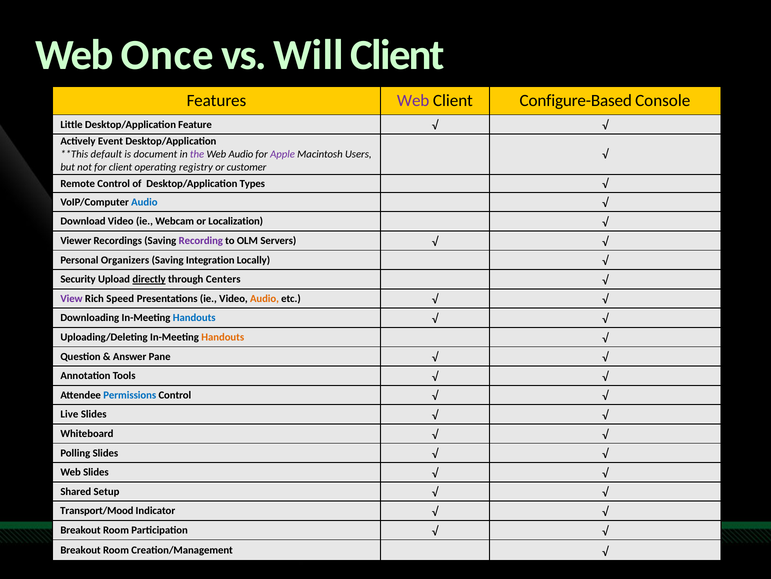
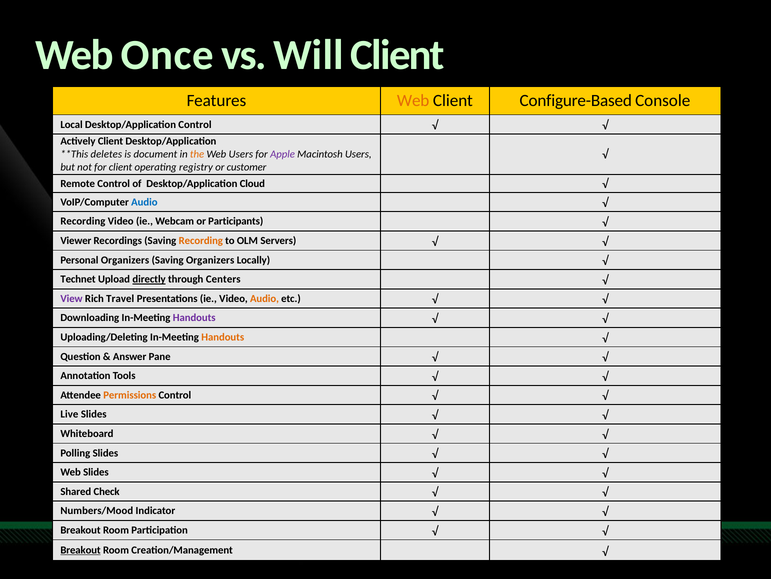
Web at (413, 101) colour: purple -> orange
Little: Little -> Local
Desktop/Application Feature: Feature -> Control
Actively Event: Event -> Client
default: default -> deletes
the colour: purple -> orange
Web Audio: Audio -> Users
Types: Types -> Cloud
Download at (83, 221): Download -> Recording
Localization: Localization -> Participants
Recording at (201, 240) colour: purple -> orange
Saving Integration: Integration -> Organizers
Security: Security -> Technet
Speed: Speed -> Travel
Handouts at (194, 318) colour: blue -> purple
Permissions colour: blue -> orange
Setup: Setup -> Check
Transport/Mood: Transport/Mood -> Numbers/Mood
Breakout at (81, 550) underline: none -> present
